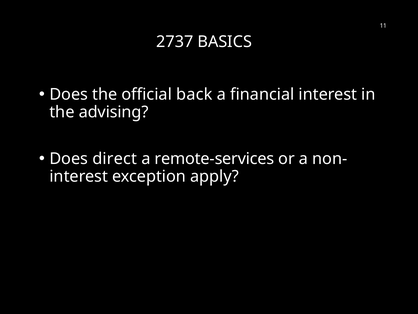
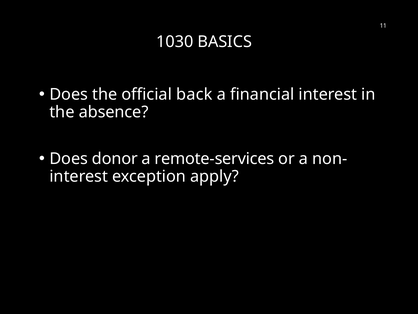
2737: 2737 -> 1030
advising: advising -> absence
direct: direct -> donor
